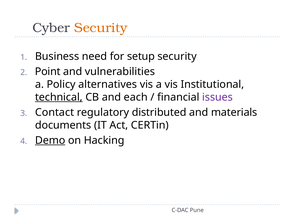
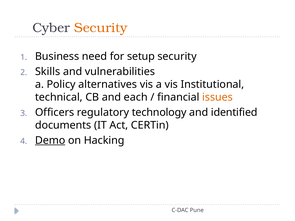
Point: Point -> Skills
technical underline: present -> none
issues colour: purple -> orange
Contact: Contact -> Officers
distributed: distributed -> technology
materials: materials -> identified
